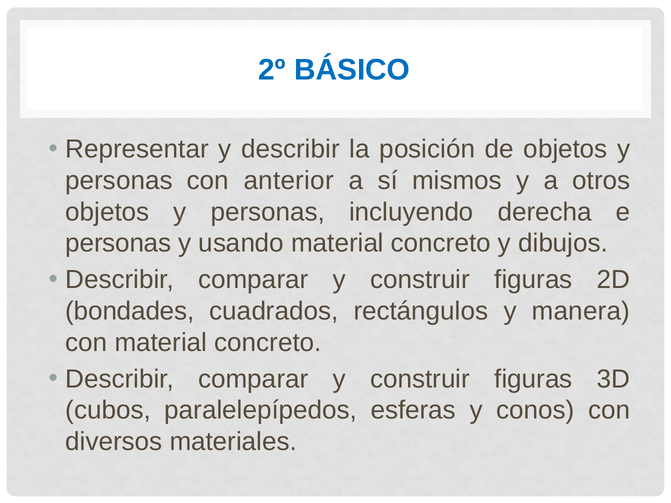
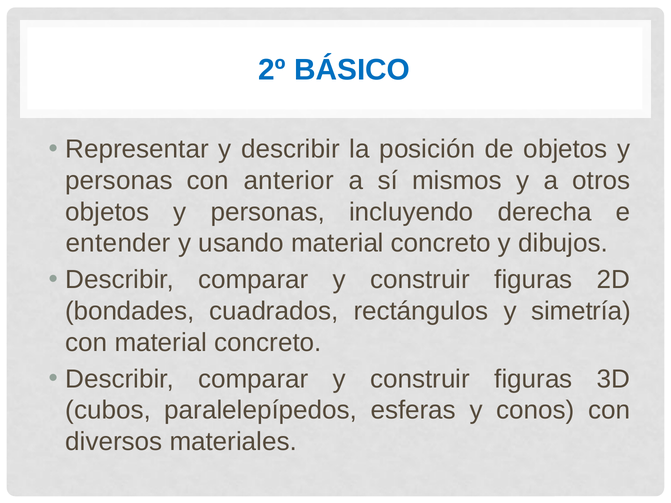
personas at (118, 243): personas -> entender
manera: manera -> simetría
